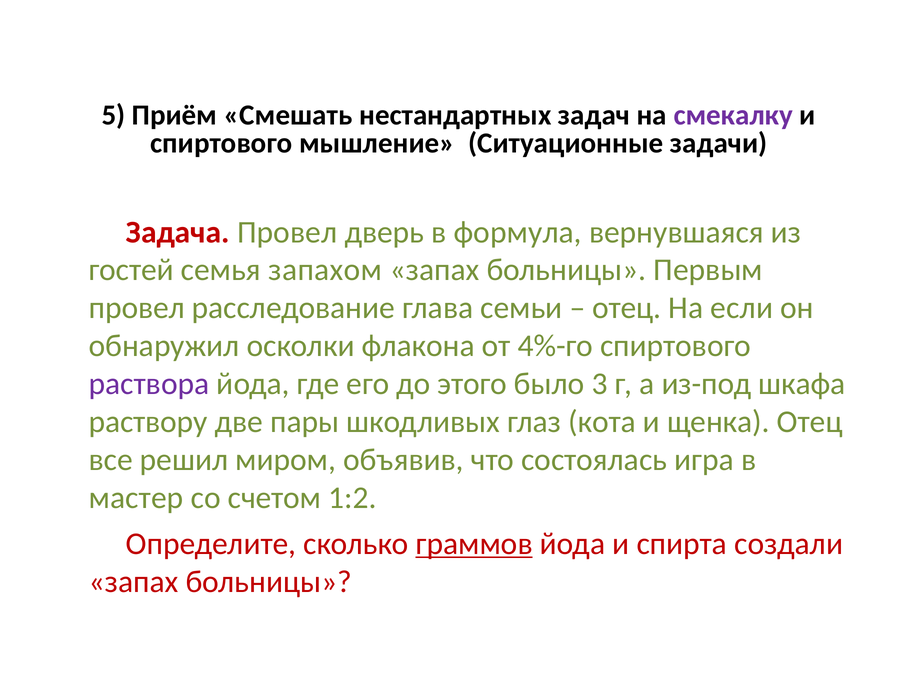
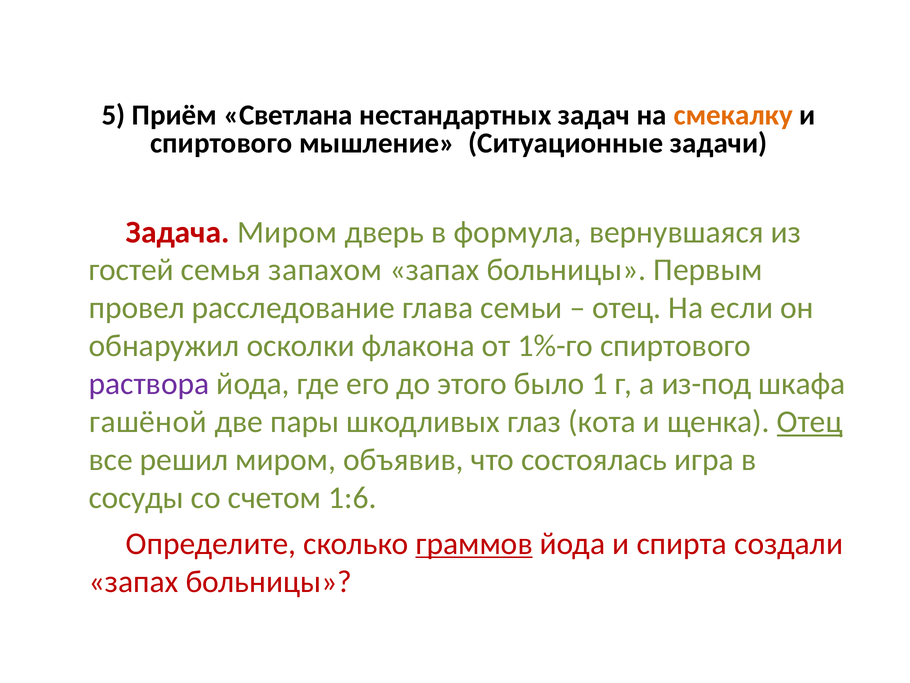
Смешать: Смешать -> Светлана
смекалку colour: purple -> orange
Задача Провел: Провел -> Миром
4%-го: 4%-го -> 1%-го
3: 3 -> 1
раствору: раствору -> гашёной
Отец at (810, 421) underline: none -> present
мастер: мастер -> сосуды
1:2: 1:2 -> 1:6
